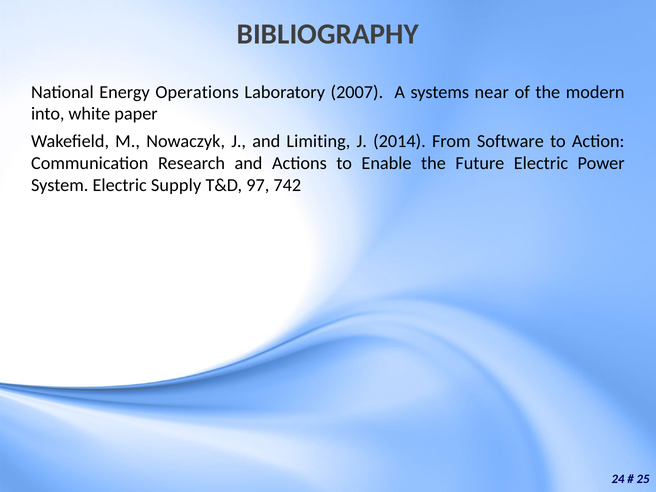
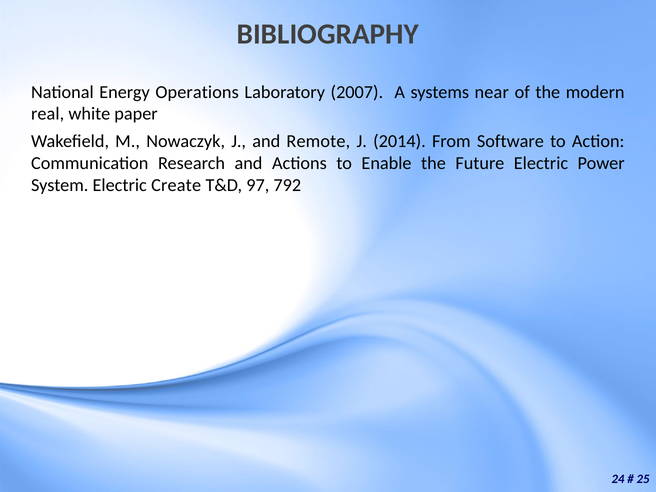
into: into -> real
Limiting: Limiting -> Remote
Supply: Supply -> Create
742: 742 -> 792
